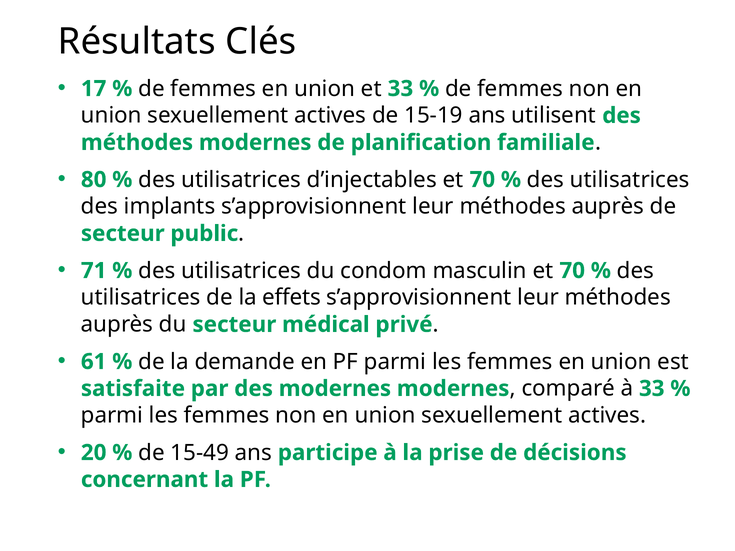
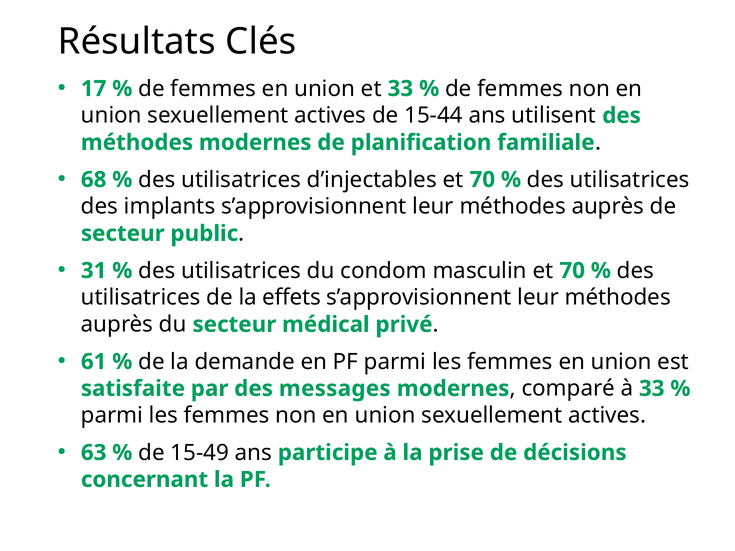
15-19: 15-19 -> 15-44
80: 80 -> 68
71: 71 -> 31
des modernes: modernes -> messages
20: 20 -> 63
